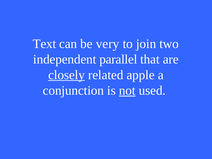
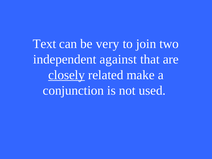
parallel: parallel -> against
apple: apple -> make
not underline: present -> none
